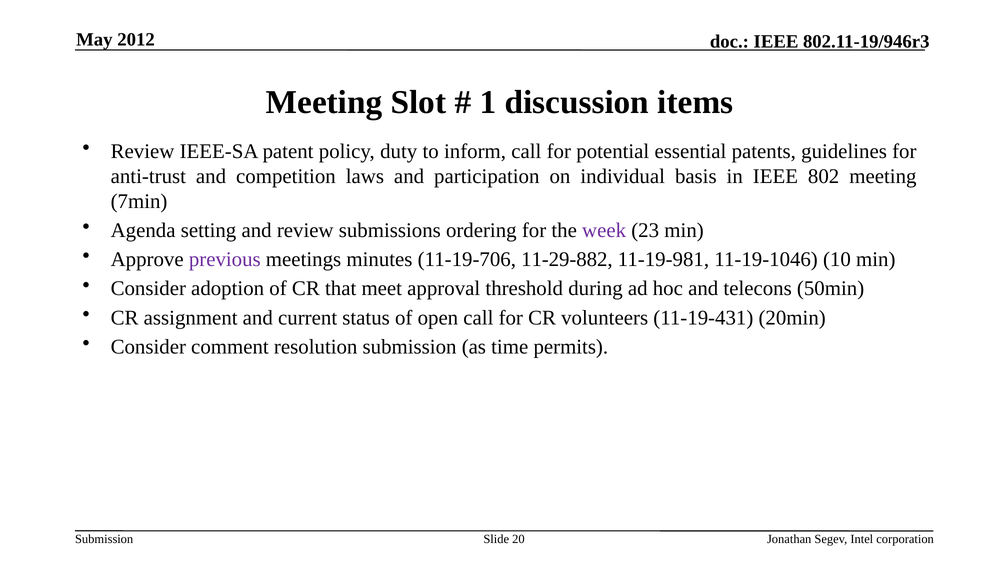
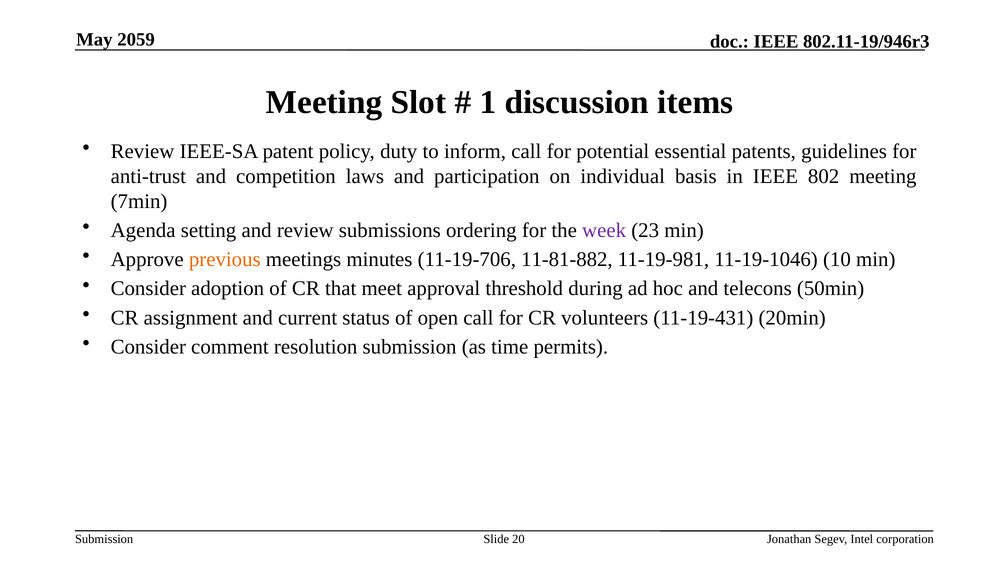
2012: 2012 -> 2059
previous colour: purple -> orange
11-29-882: 11-29-882 -> 11-81-882
